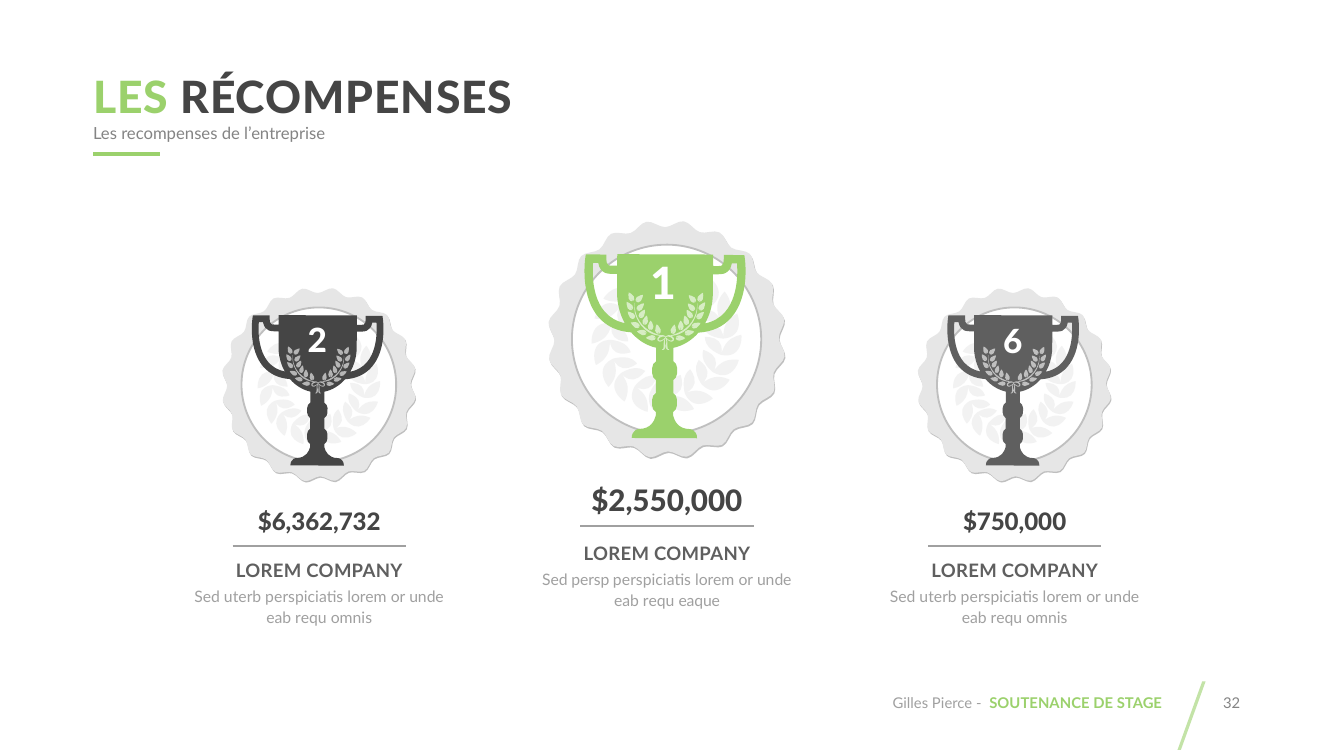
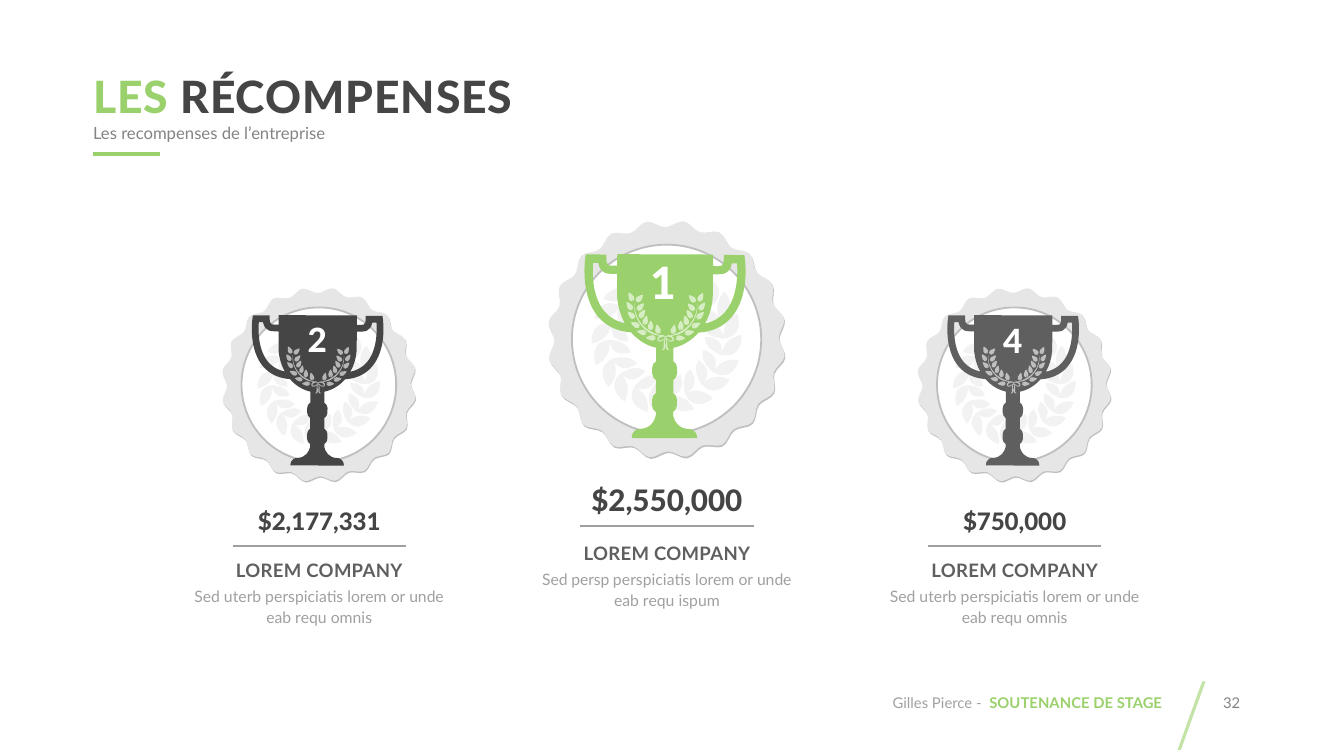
6: 6 -> 4
$6,362,732: $6,362,732 -> $2,177,331
eaque: eaque -> ispum
